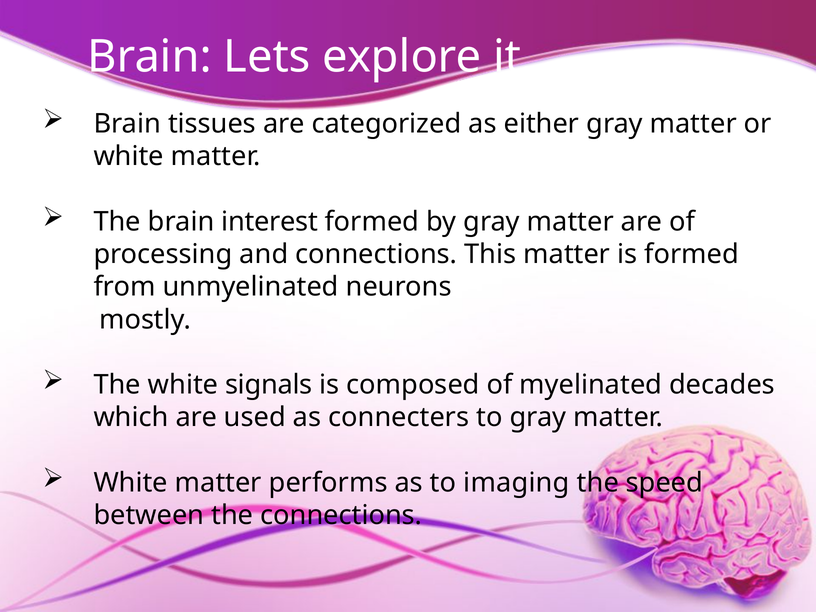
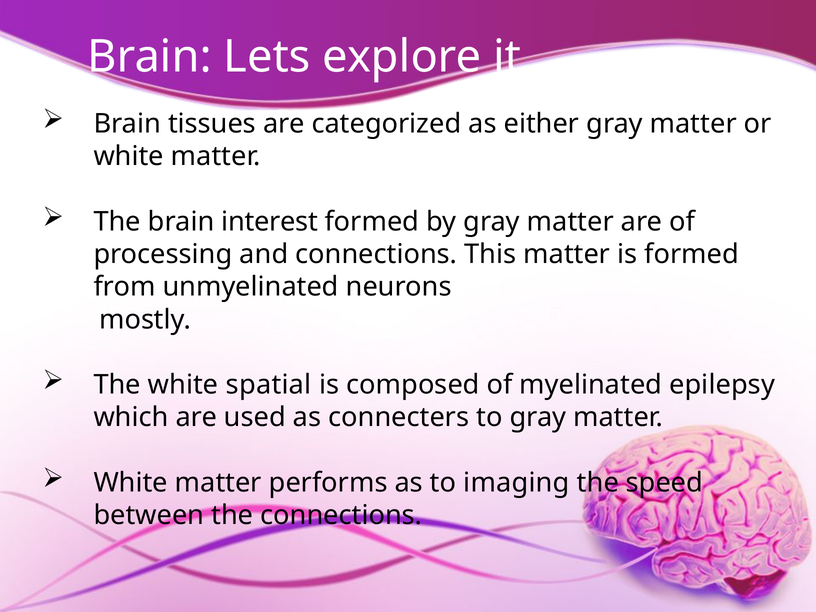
signals: signals -> spatial
decades: decades -> epilepsy
